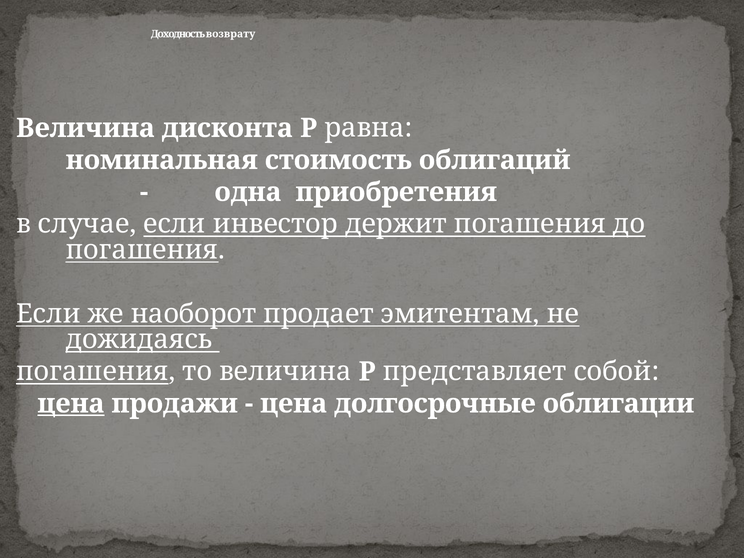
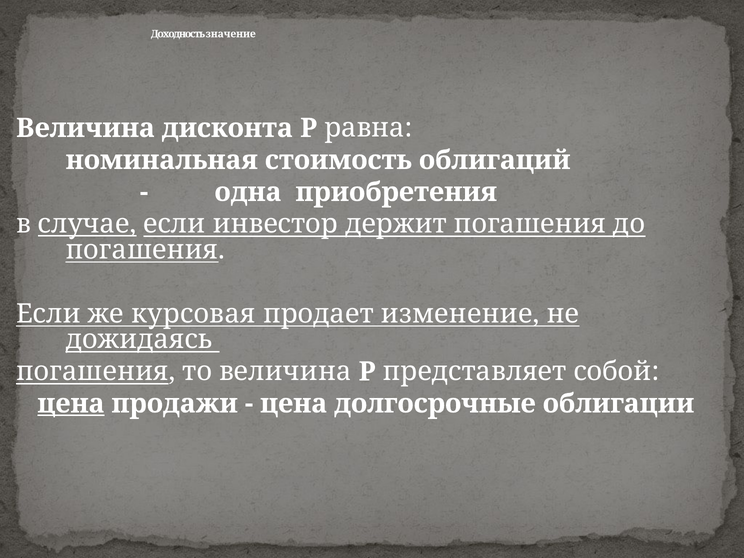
возврату: возврату -> значение
случае underline: none -> present
наоборот: наоборот -> курсовая
эмитентам: эмитентам -> изменение
